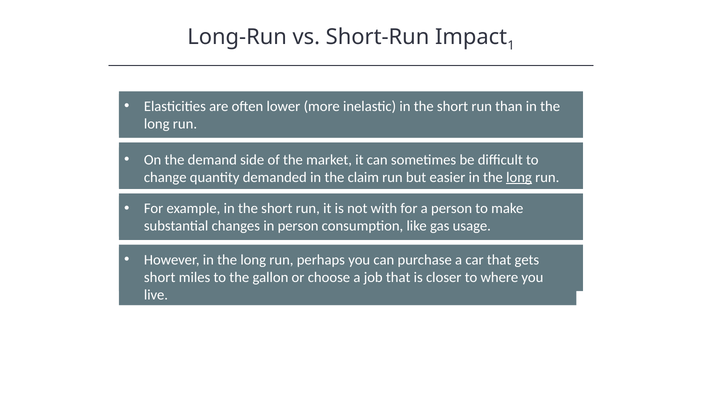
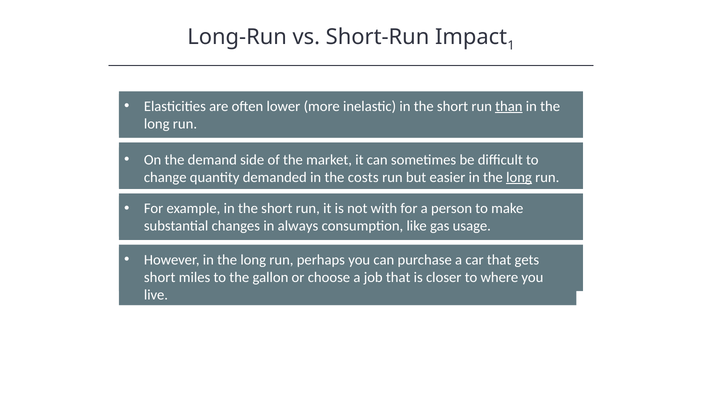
than underline: none -> present
claim: claim -> costs
in person: person -> always
